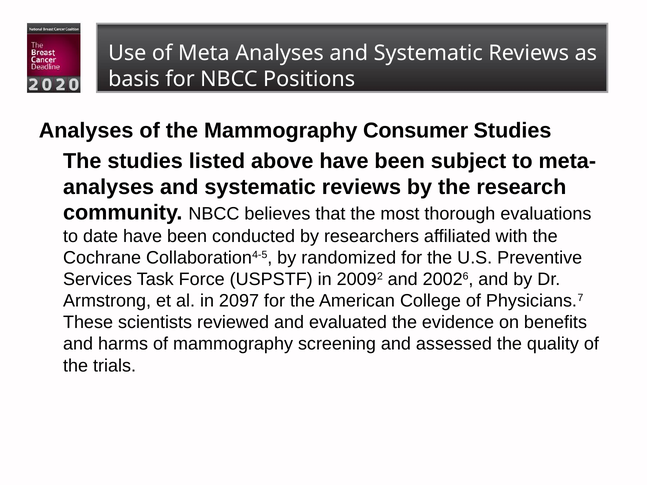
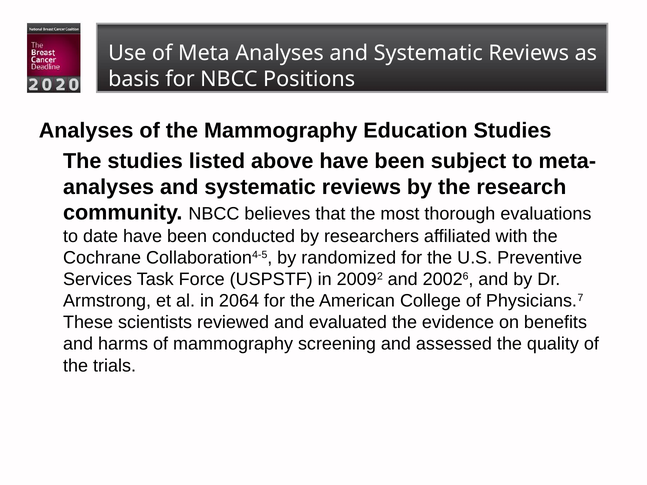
Consumer: Consumer -> Education
2097: 2097 -> 2064
